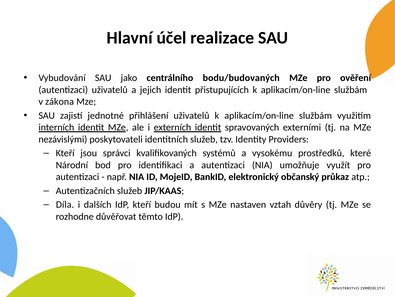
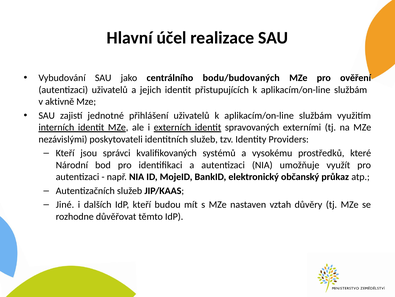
zákona: zákona -> aktivně
Díla: Díla -> Jiné
